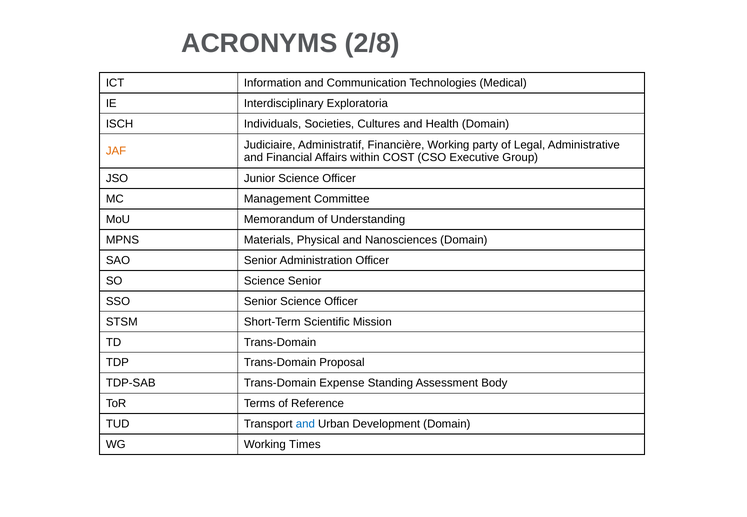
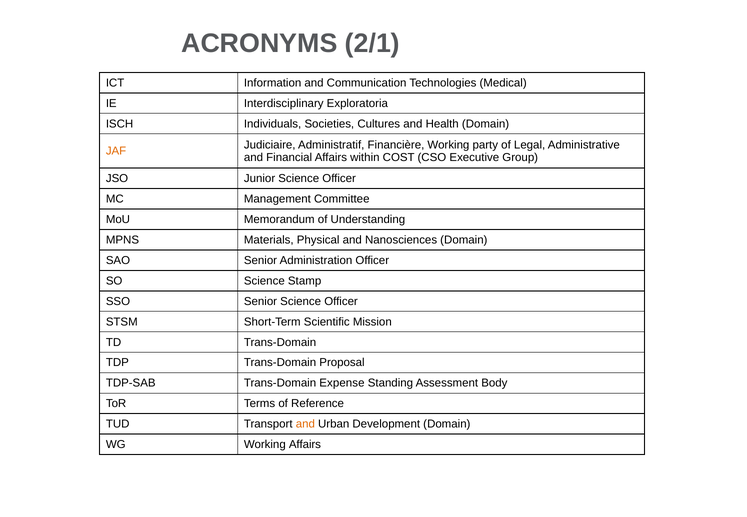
2/8: 2/8 -> 2/1
Science Senior: Senior -> Stamp
and at (305, 424) colour: blue -> orange
Working Times: Times -> Affairs
